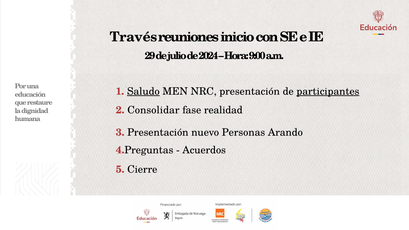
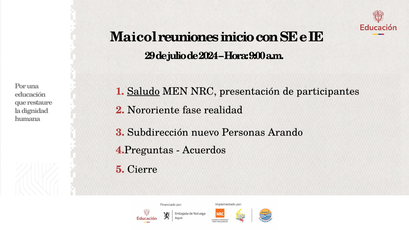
Través: Través -> Maicol
participantes underline: present -> none
Consolidar: Consolidar -> Nororiente
3 Presentación: Presentación -> Subdirección
